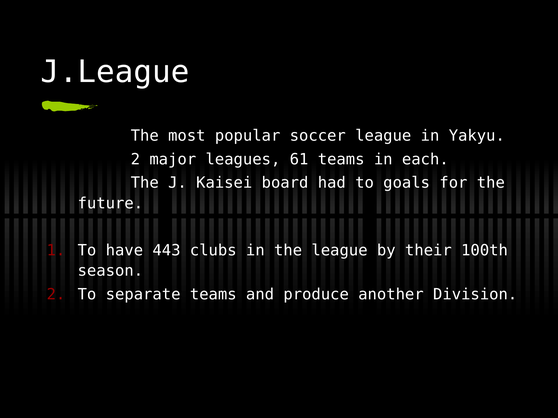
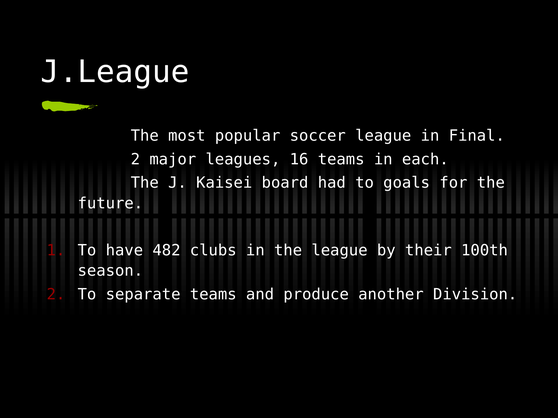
Yakyu: Yakyu -> Final
61: 61 -> 16
443: 443 -> 482
